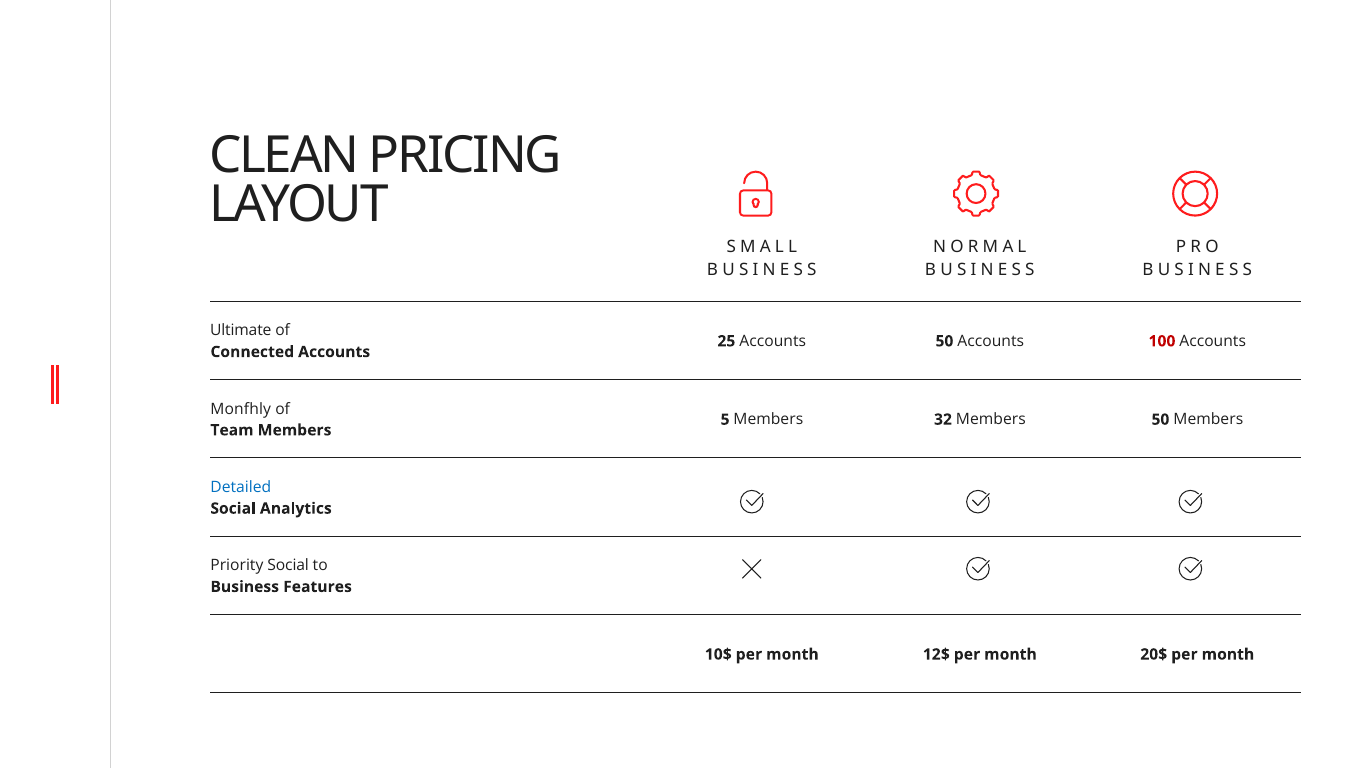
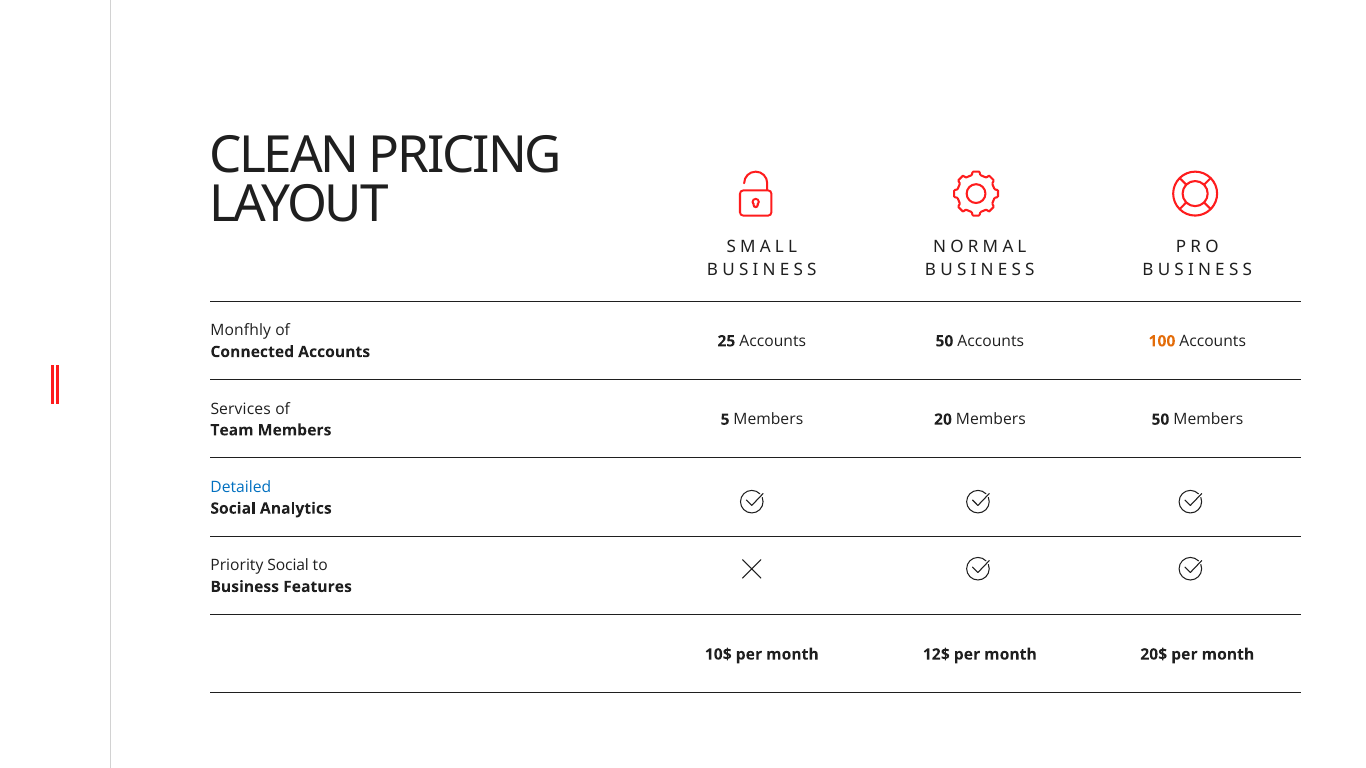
Ultimate: Ultimate -> Monfhly
100 colour: red -> orange
Monfhly: Monfhly -> Services
32: 32 -> 20
